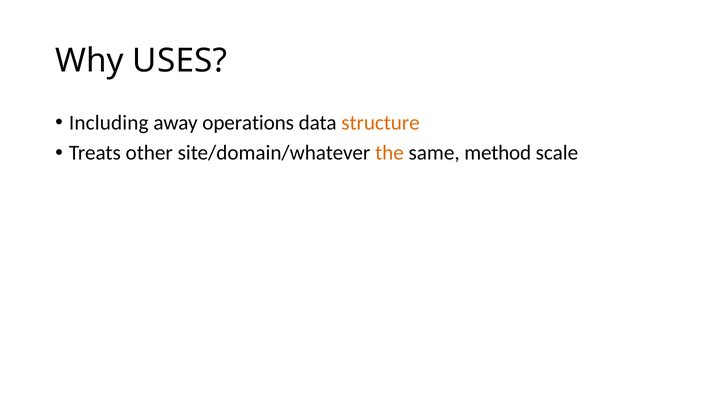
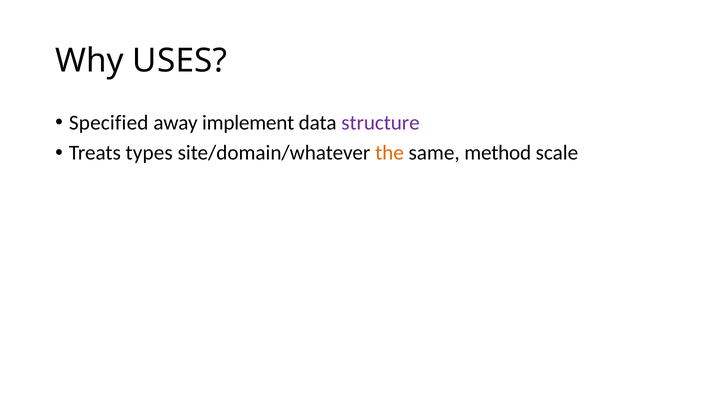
Including: Including -> Specified
operations: operations -> implement
structure colour: orange -> purple
other: other -> types
